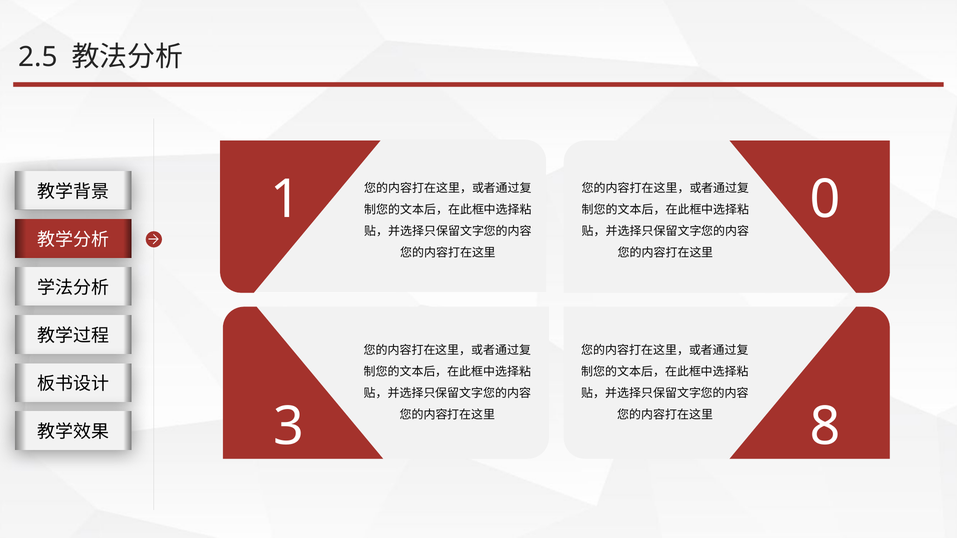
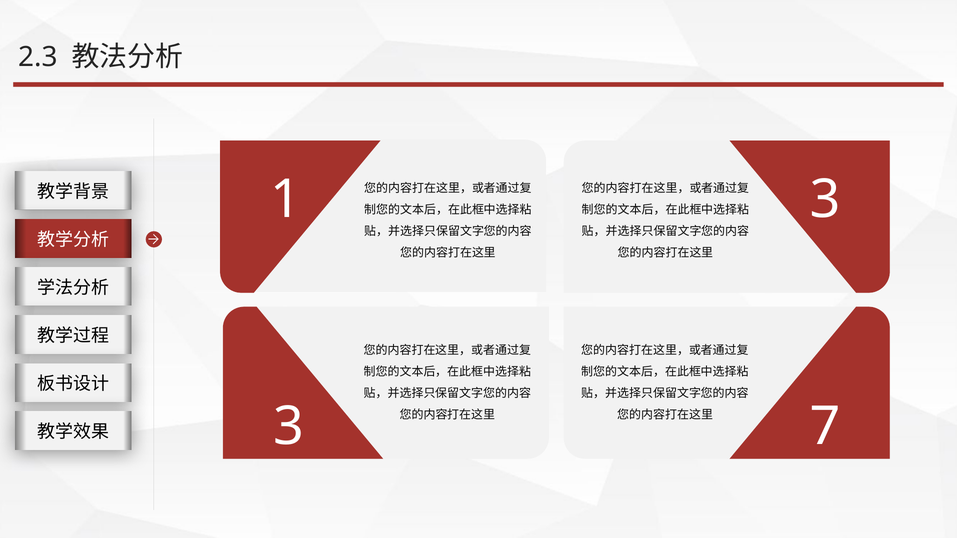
2.5: 2.5 -> 2.3
1 0: 0 -> 3
8: 8 -> 7
